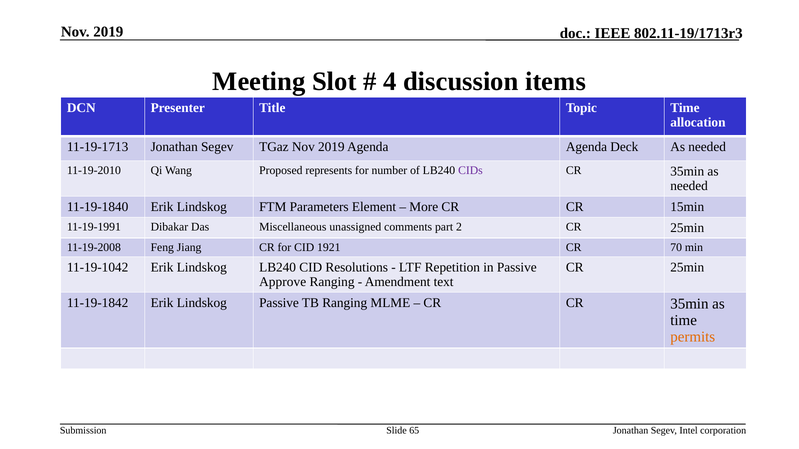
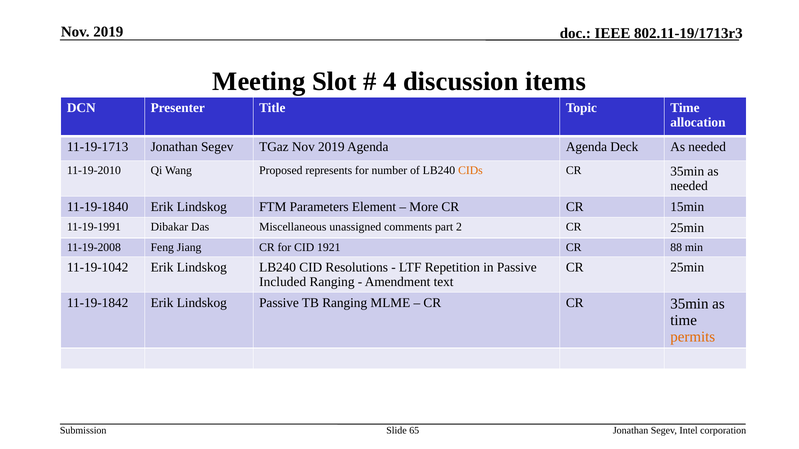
CIDs colour: purple -> orange
70: 70 -> 88
Approve: Approve -> Included
